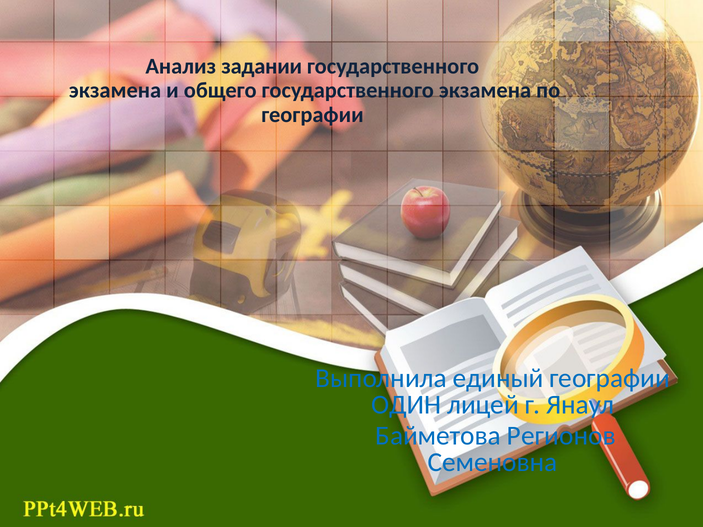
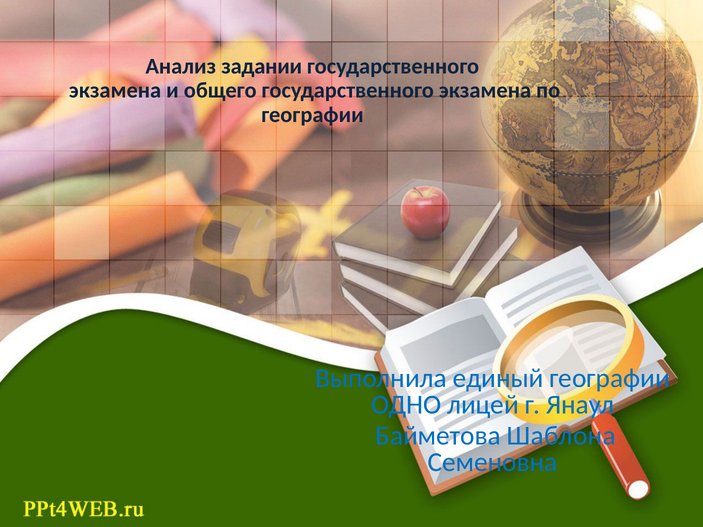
ОДИН: ОДИН -> ОДНО
Регионов: Регионов -> Шаблона
